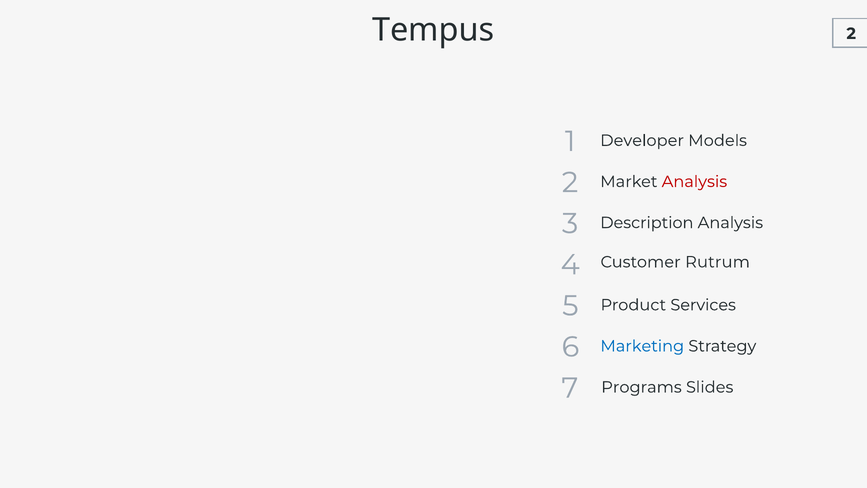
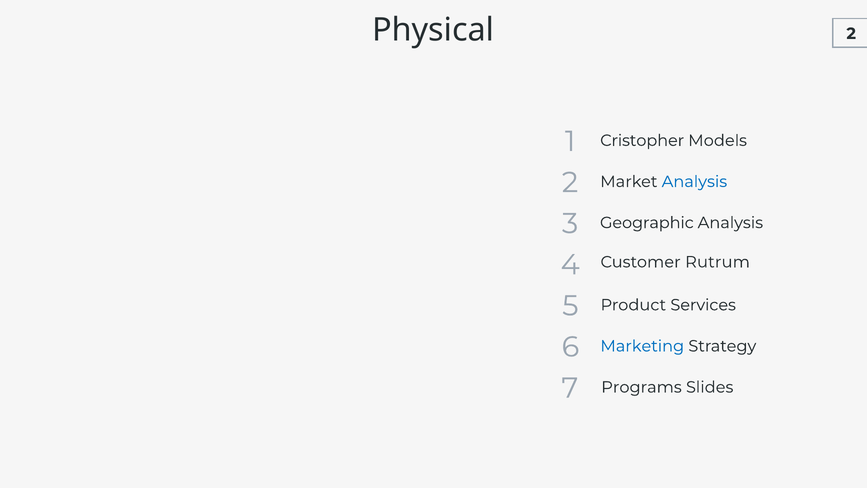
Tempus: Tempus -> Physical
Developer: Developer -> Cristopher
Analysis at (694, 182) colour: red -> blue
Description: Description -> Geographic
